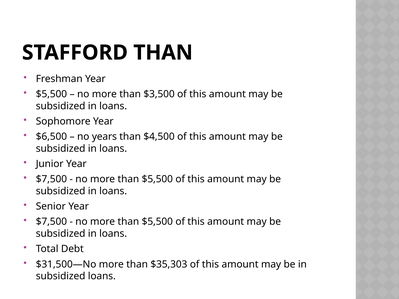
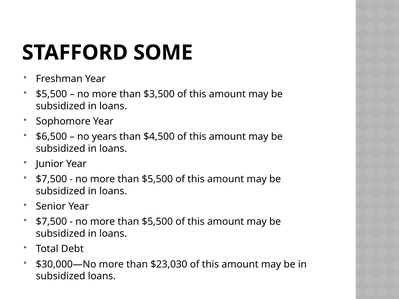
STAFFORD THAN: THAN -> SOME
$31,500—No: $31,500—No -> $30,000—No
$35,303: $35,303 -> $23,030
